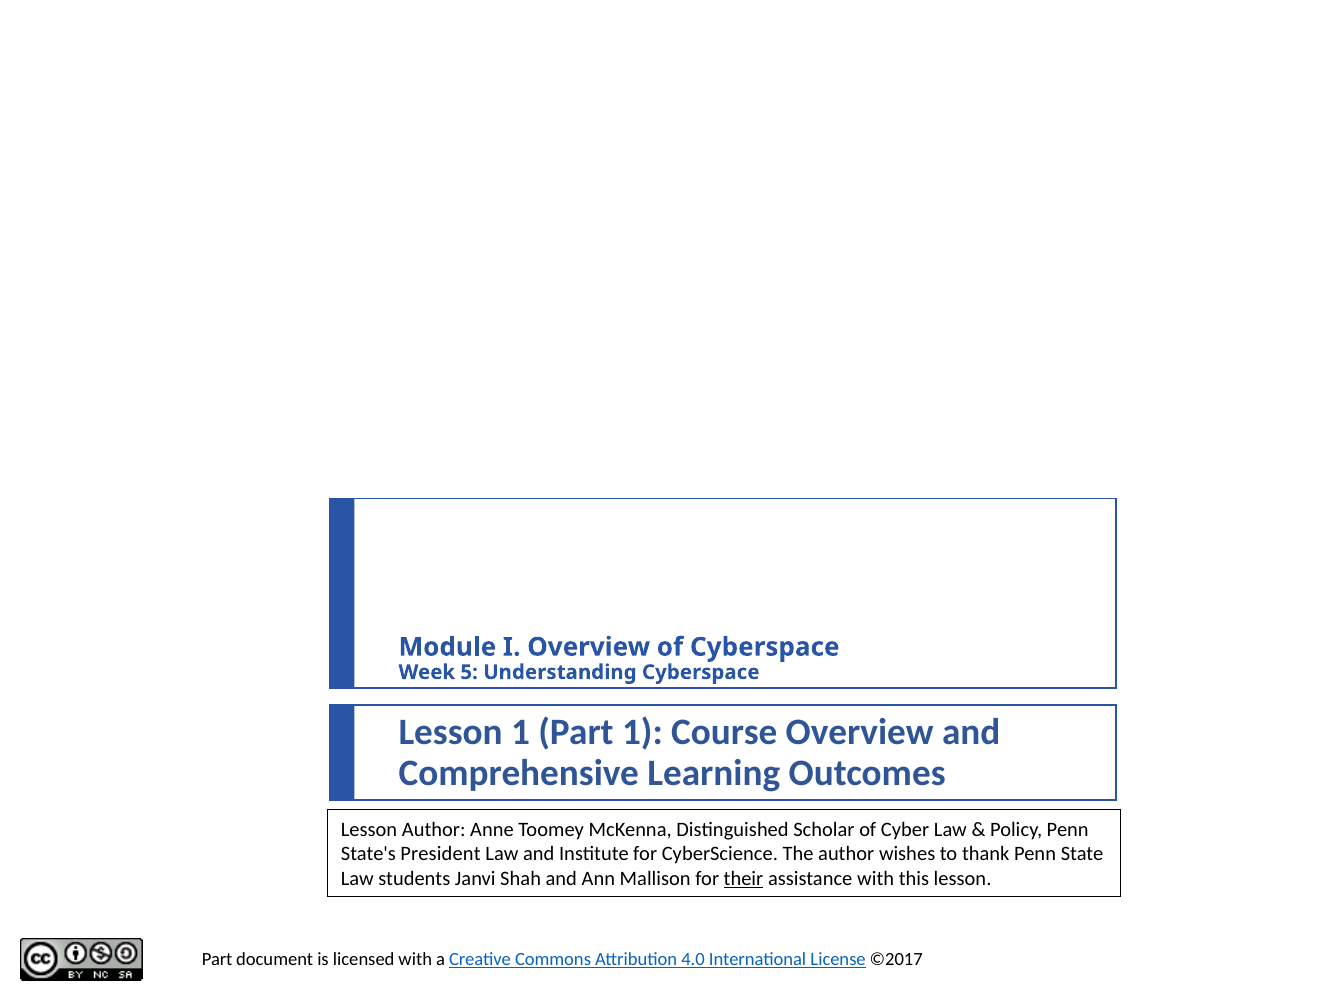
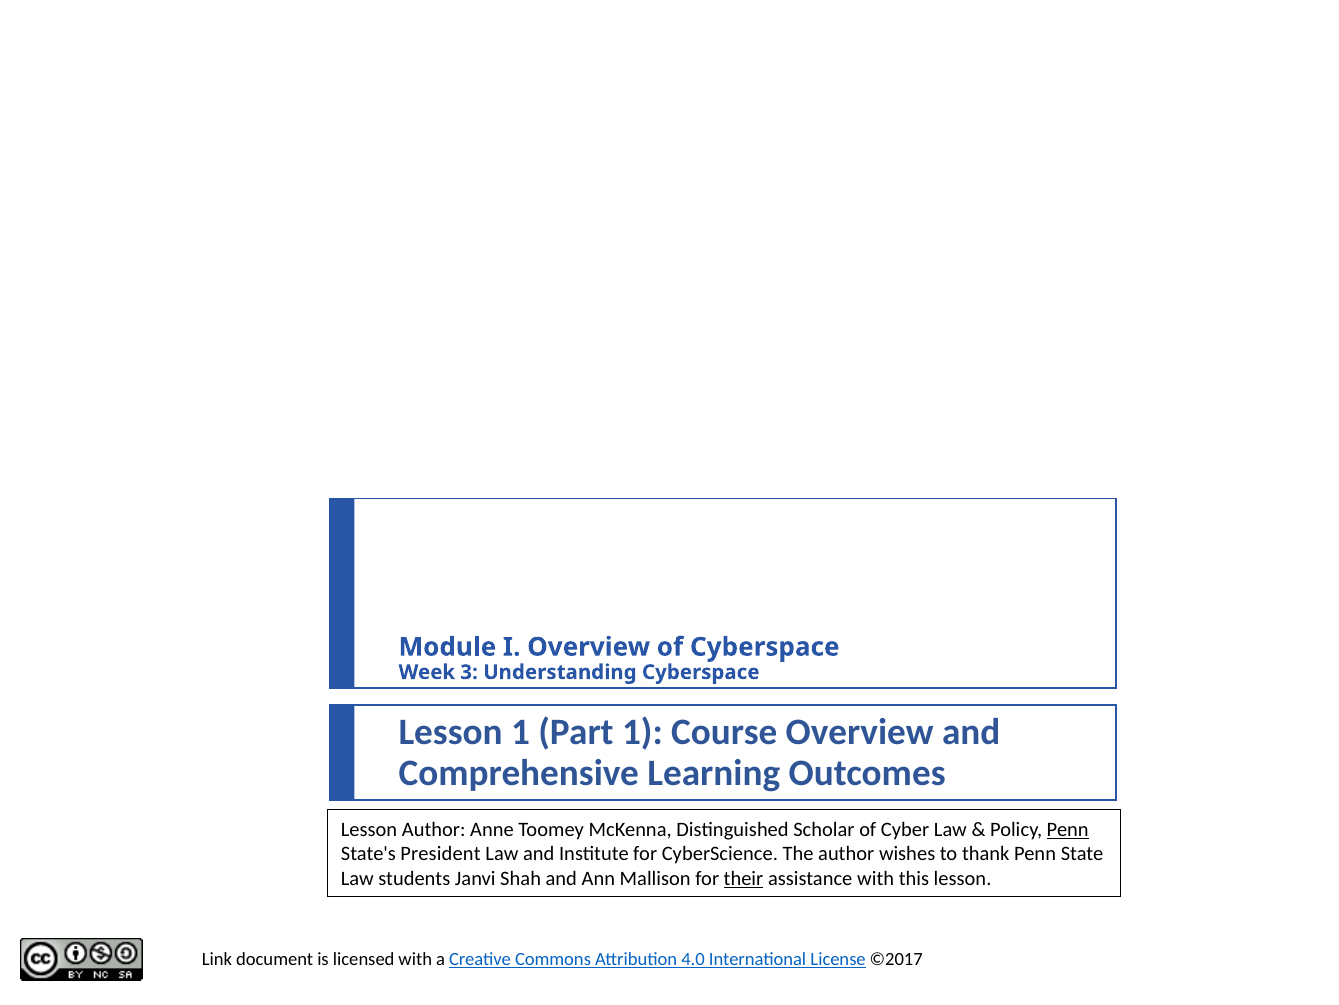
5: 5 -> 3
Penn at (1068, 829) underline: none -> present
Part at (217, 959): Part -> Link
